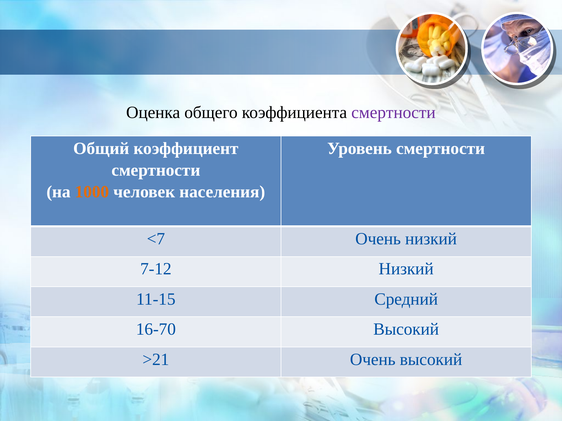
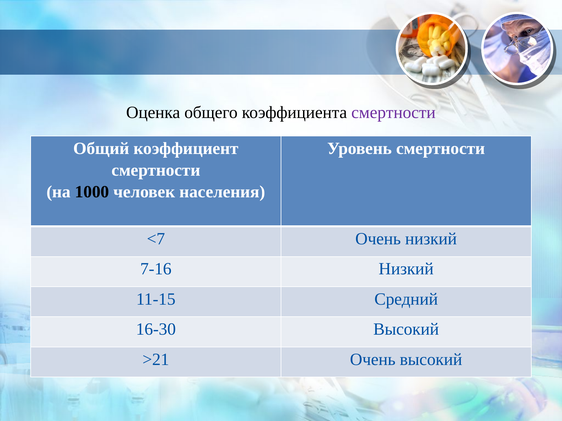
1000 colour: orange -> black
7-12: 7-12 -> 7-16
16-70: 16-70 -> 16-30
